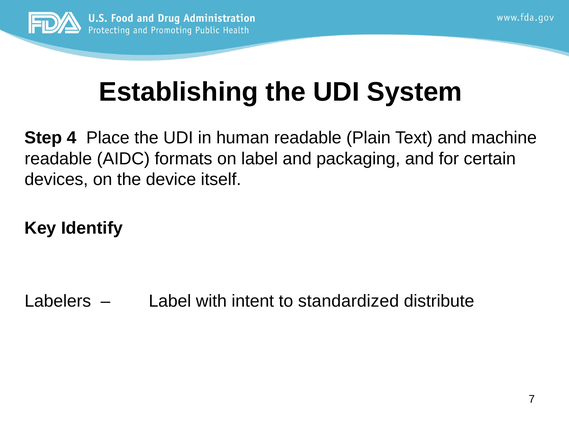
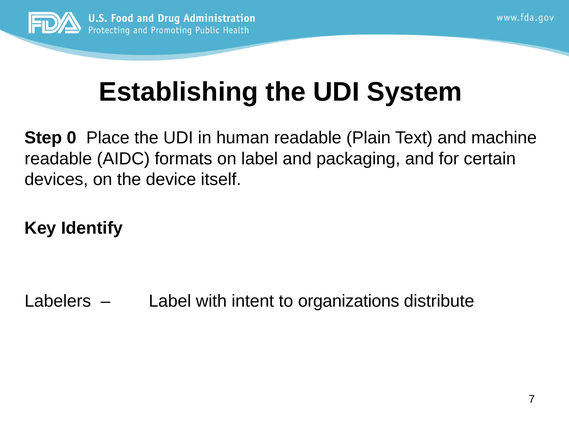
4: 4 -> 0
standardized: standardized -> organizations
